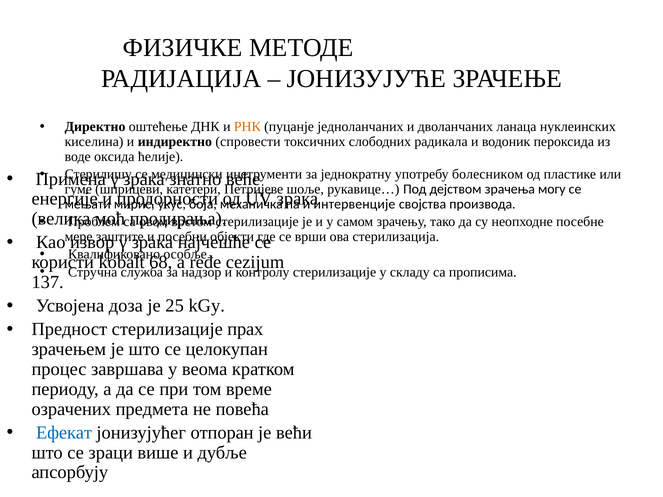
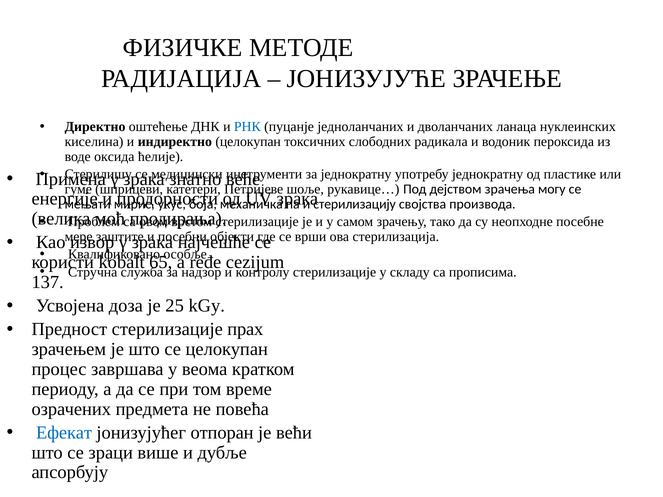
РНК colour: orange -> blue
индиректно спровести: спровести -> целокупан
употребу болесником: болесником -> једнократну
интервенције: интервенције -> стерилизацију
68: 68 -> 65
